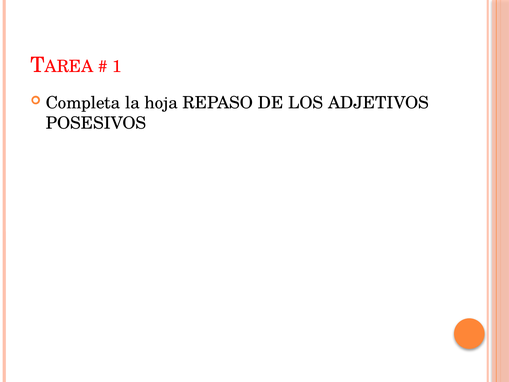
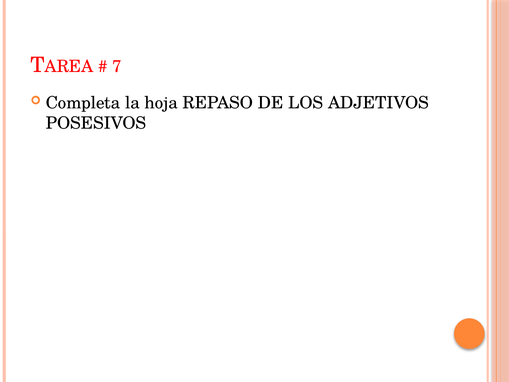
1: 1 -> 7
